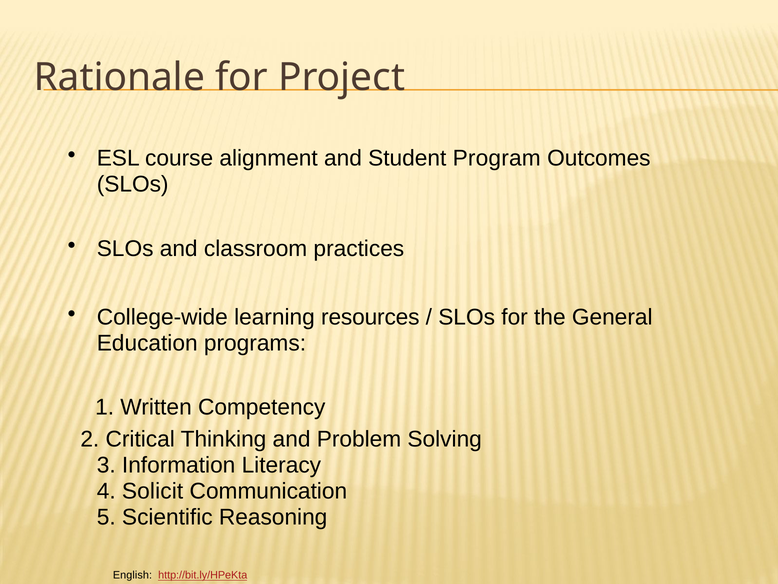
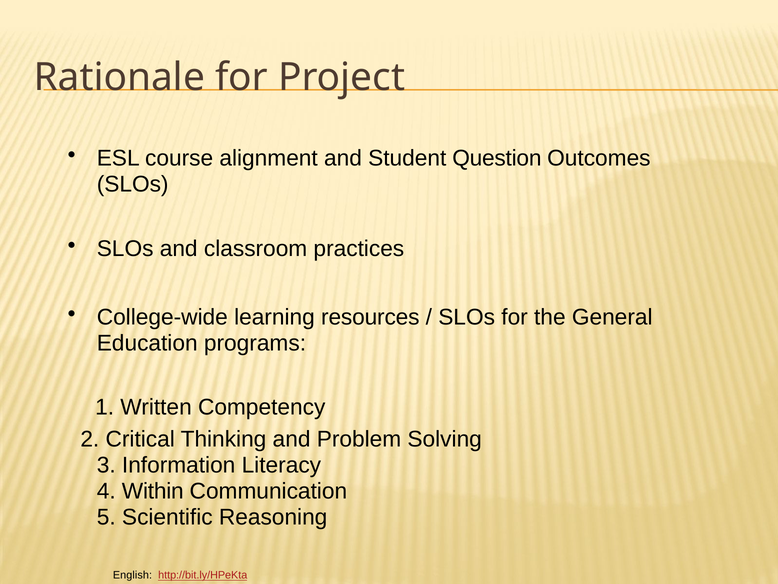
Program: Program -> Question
Solicit: Solicit -> Within
